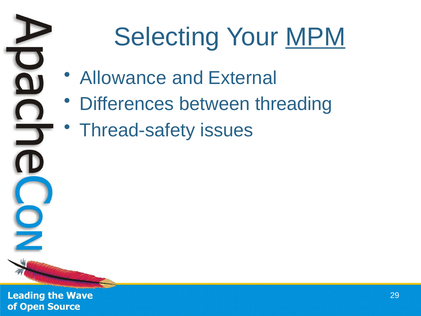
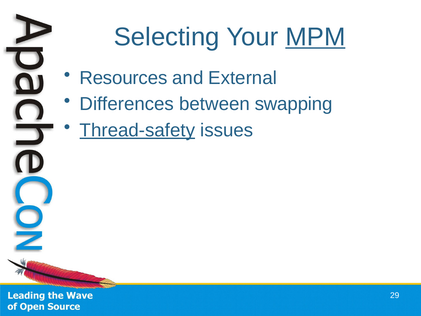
Allowance: Allowance -> Resources
threading: threading -> swapping
Thread-safety underline: none -> present
